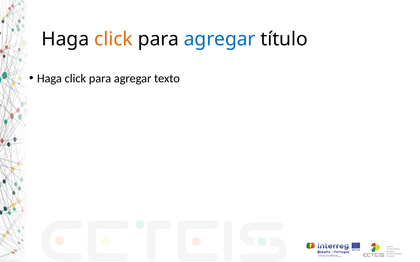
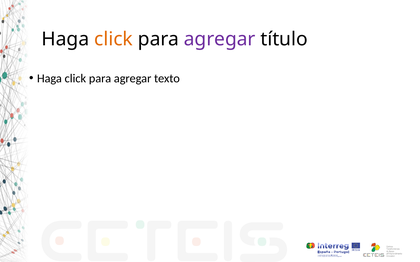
agregar at (220, 39) colour: blue -> purple
